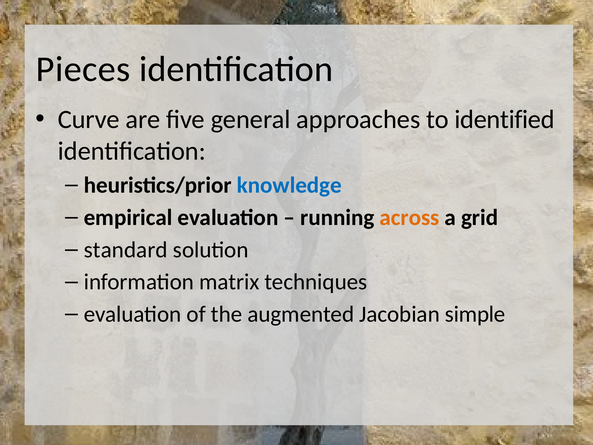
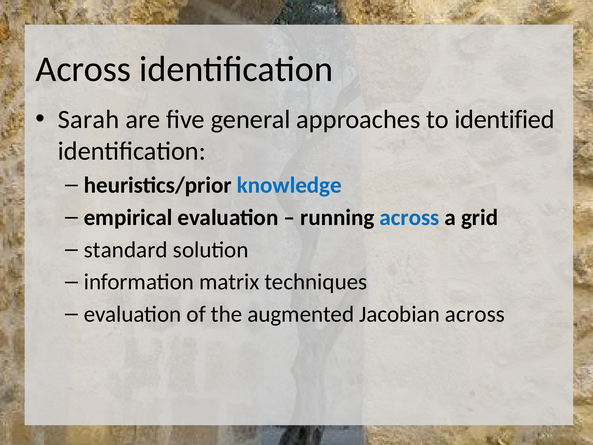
Pieces at (83, 69): Pieces -> Across
Curve: Curve -> Sarah
across at (409, 217) colour: orange -> blue
Jacobian simple: simple -> across
